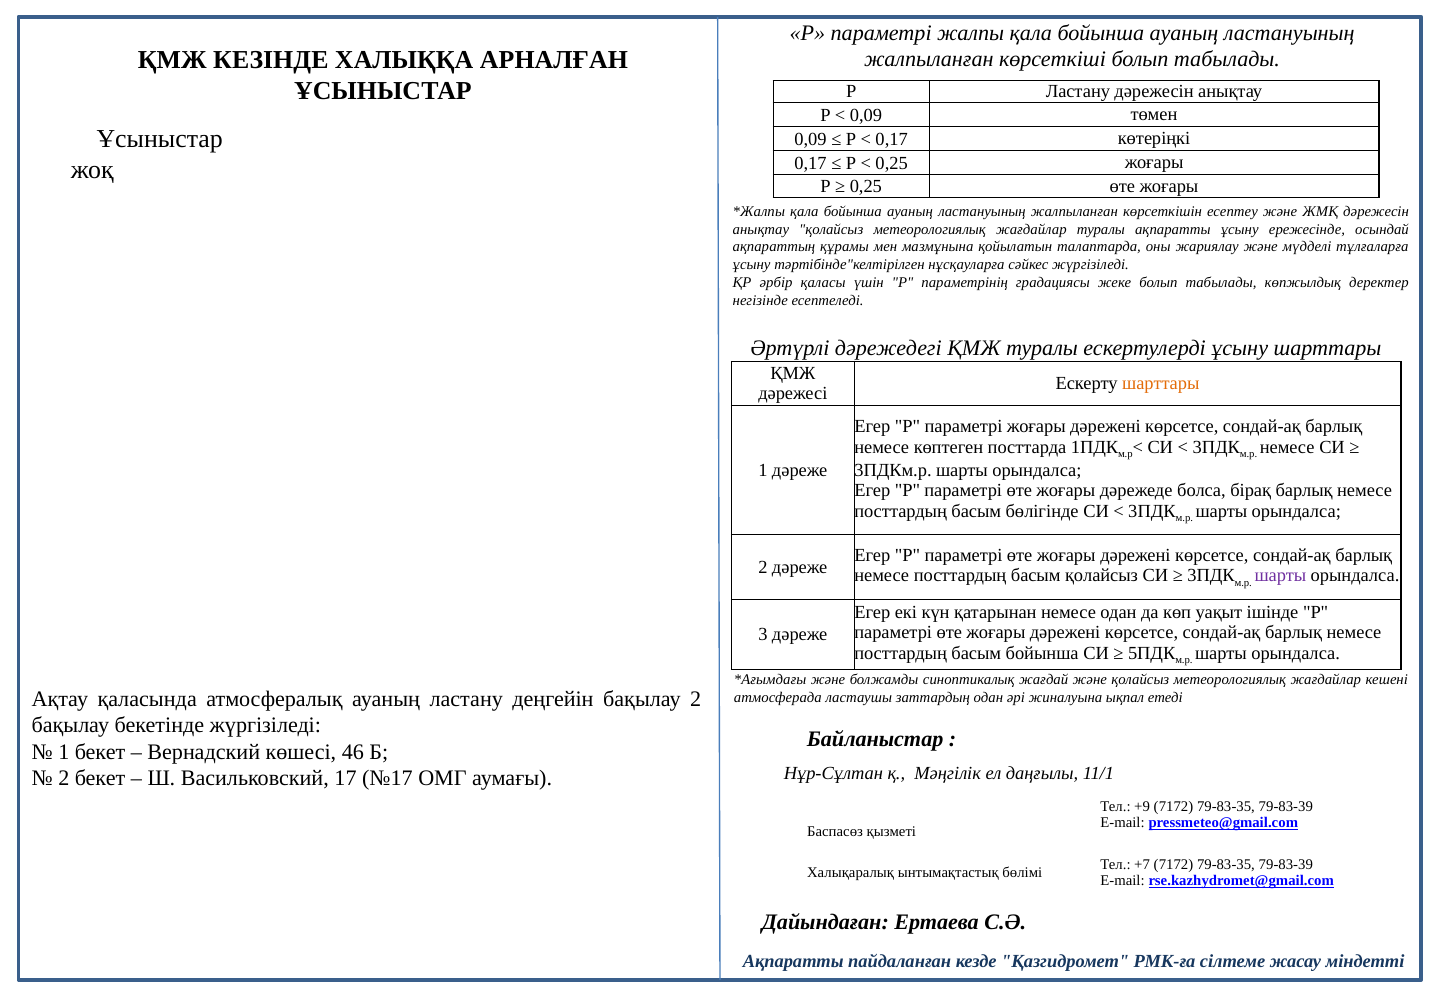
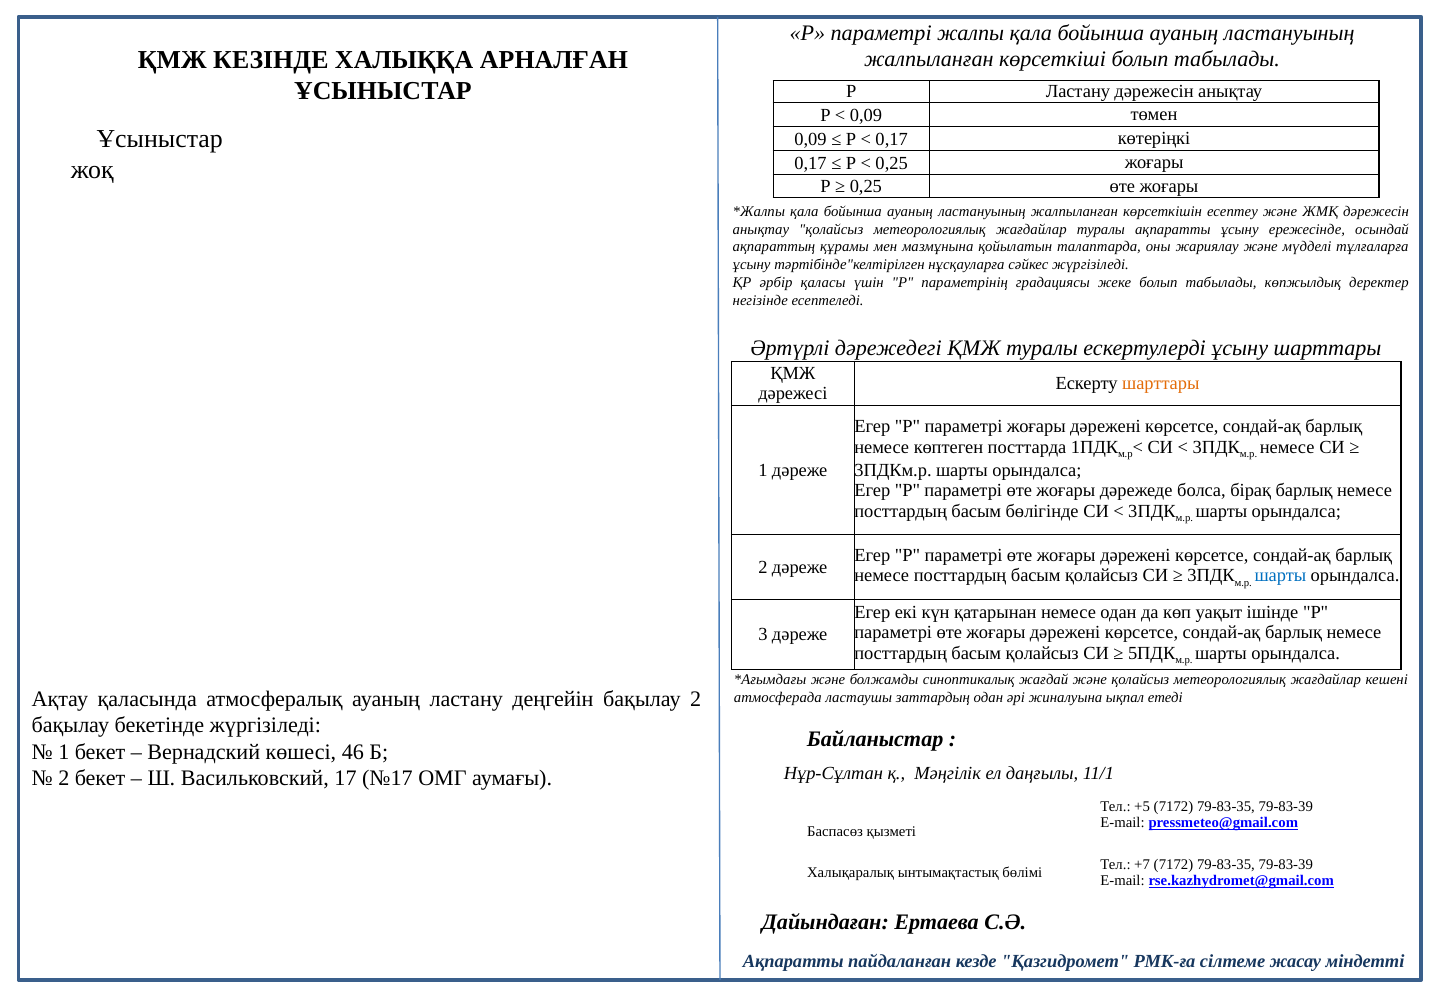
шарты at (1280, 576) colour: purple -> blue
бойынша at (1042, 653): бойынша -> қолайсыз
+9: +9 -> +5
